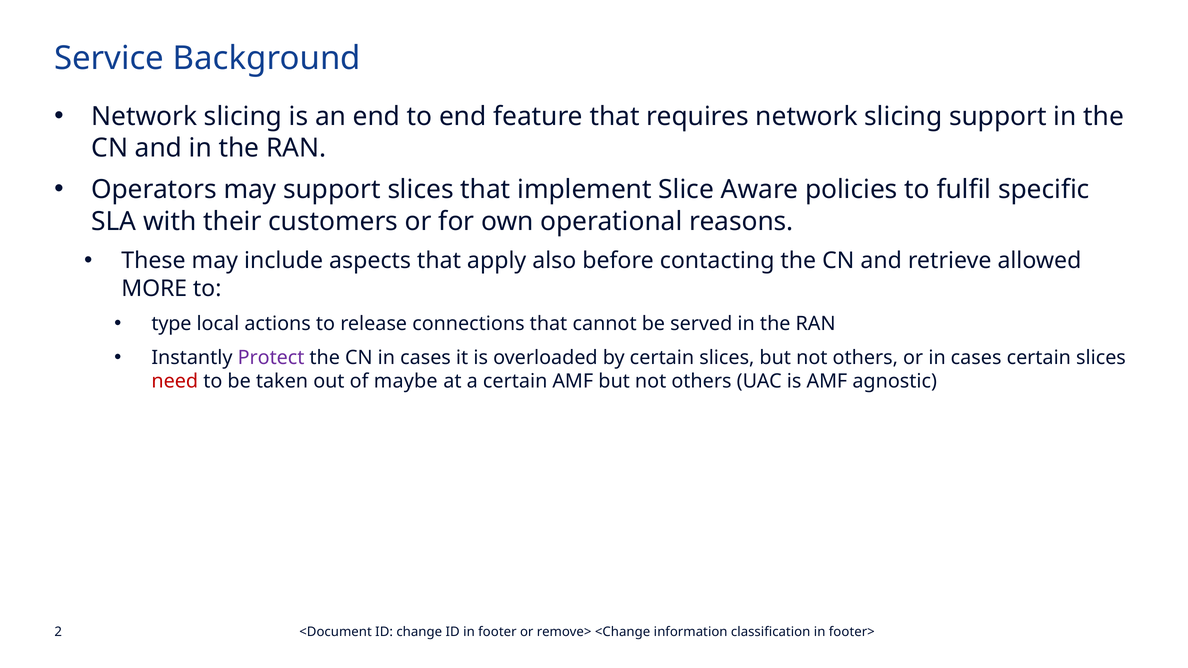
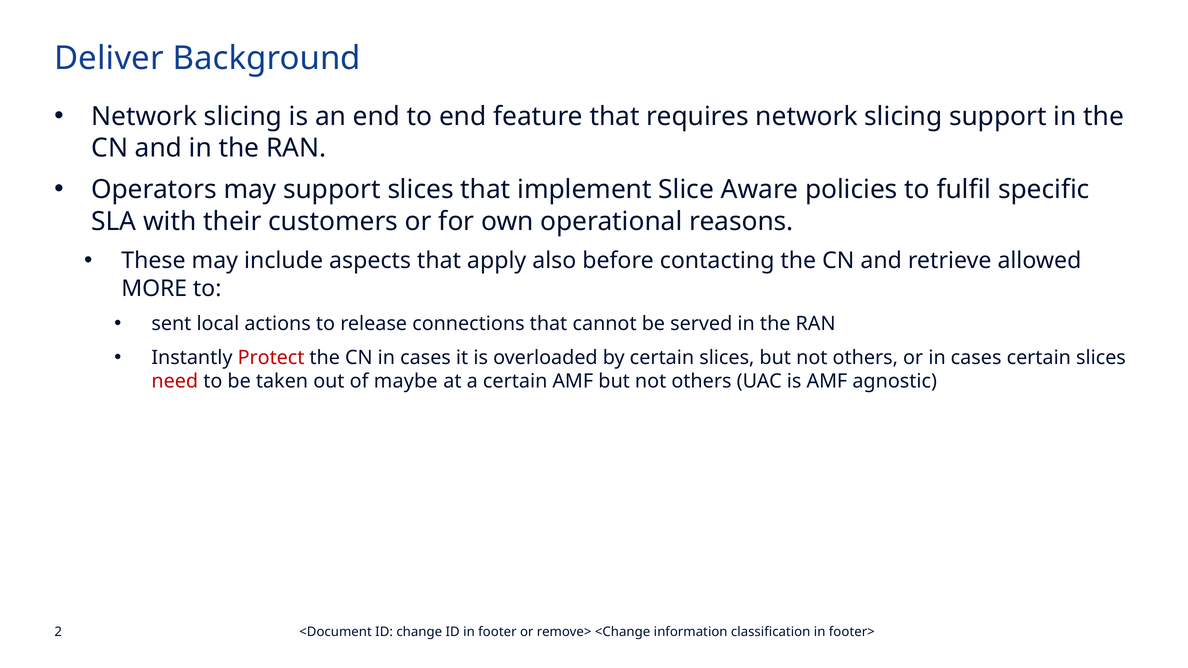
Service: Service -> Deliver
type: type -> sent
Protect colour: purple -> red
